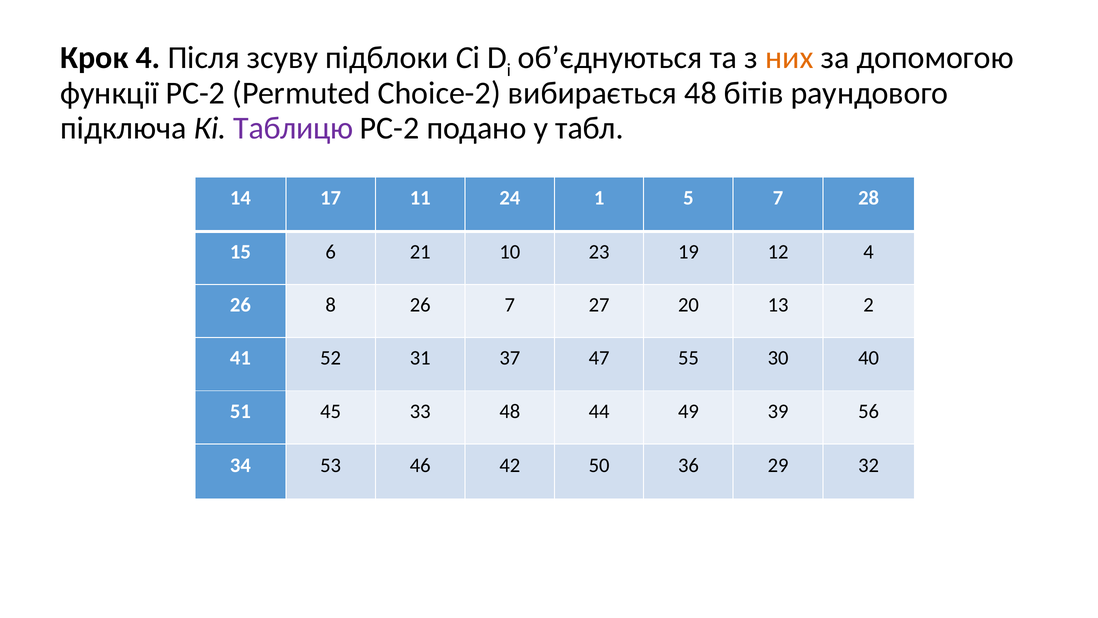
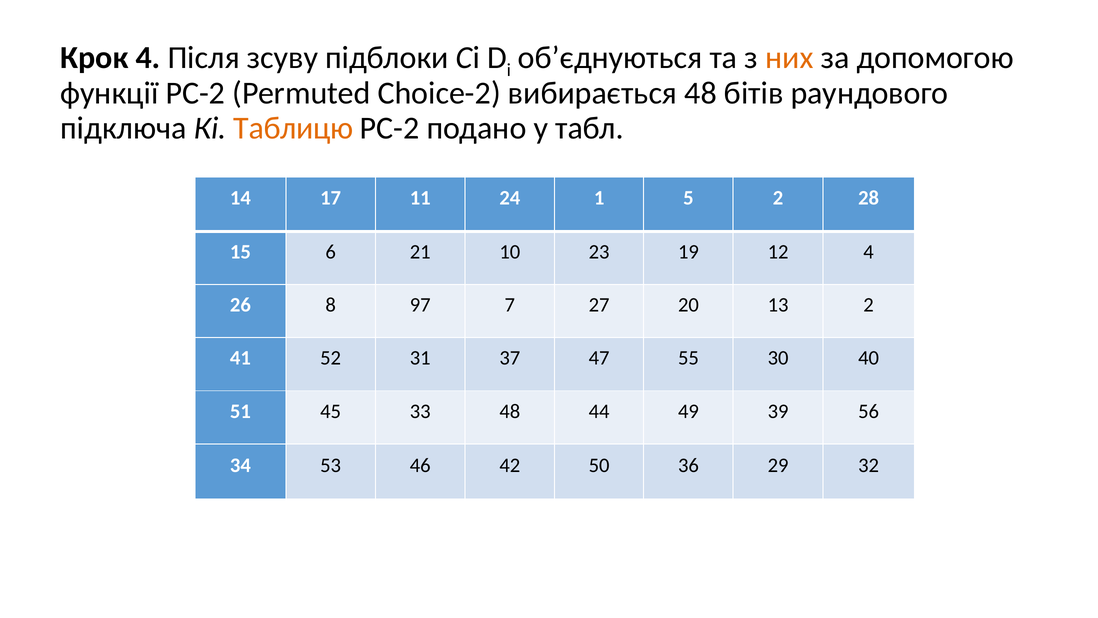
Таблицю colour: purple -> orange
5 7: 7 -> 2
8 26: 26 -> 97
